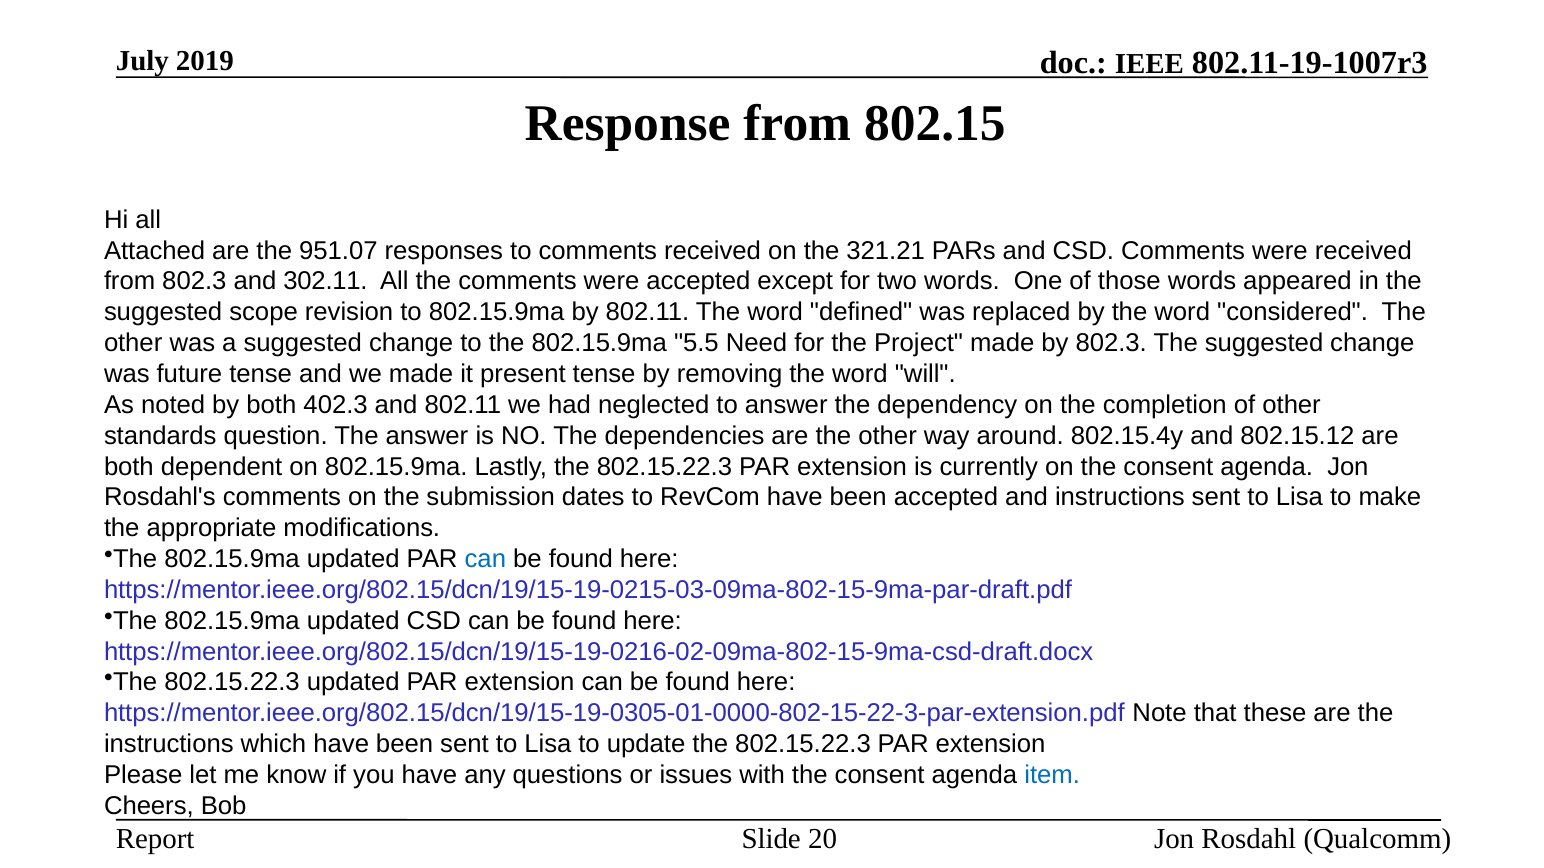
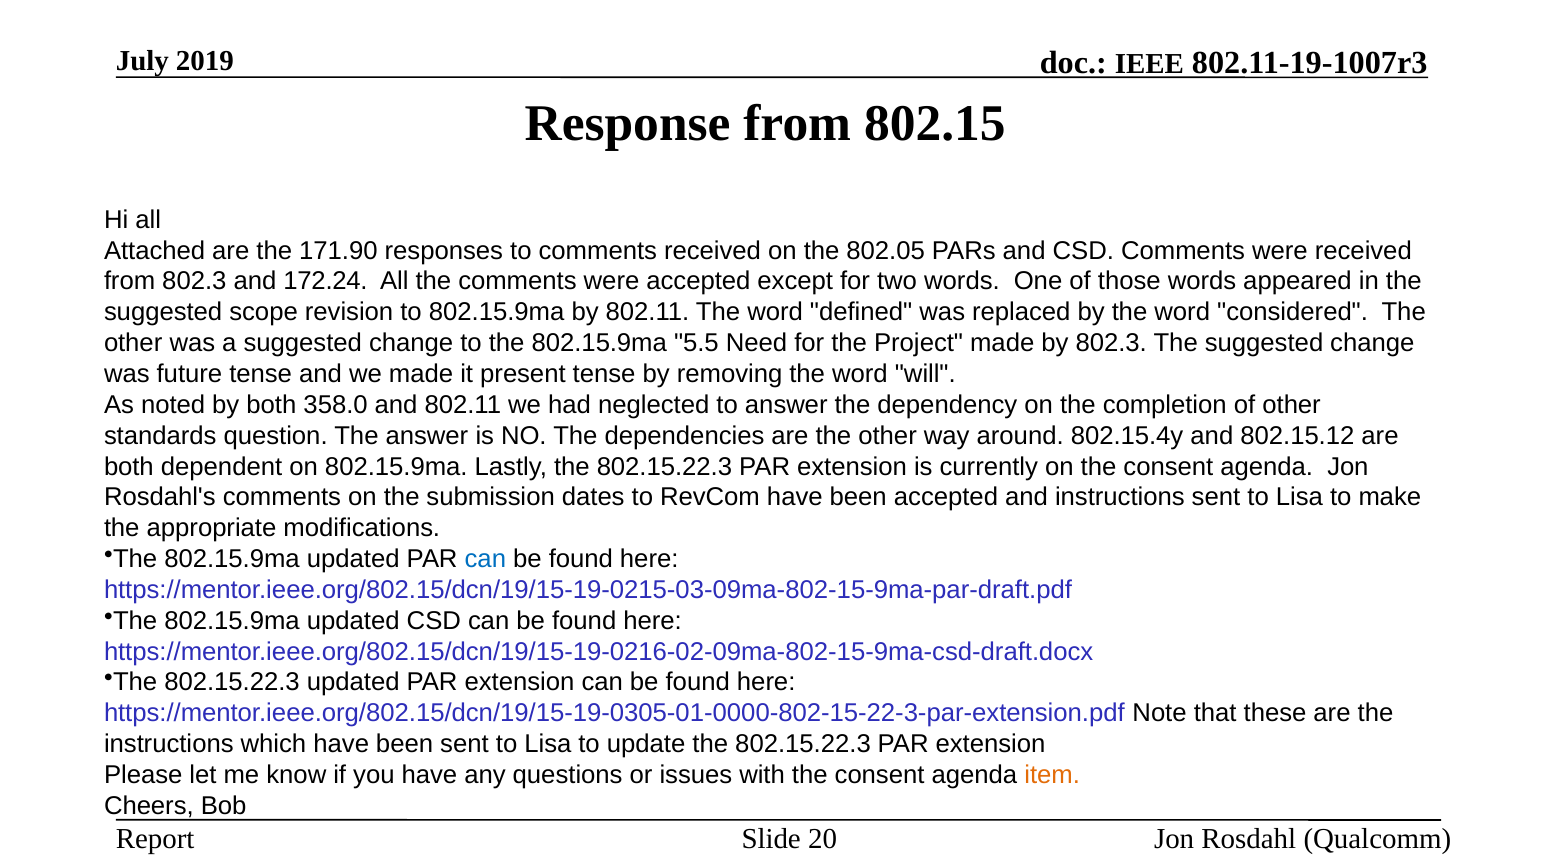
951.07: 951.07 -> 171.90
321.21: 321.21 -> 802.05
302.11: 302.11 -> 172.24
402.3: 402.3 -> 358.0
item colour: blue -> orange
